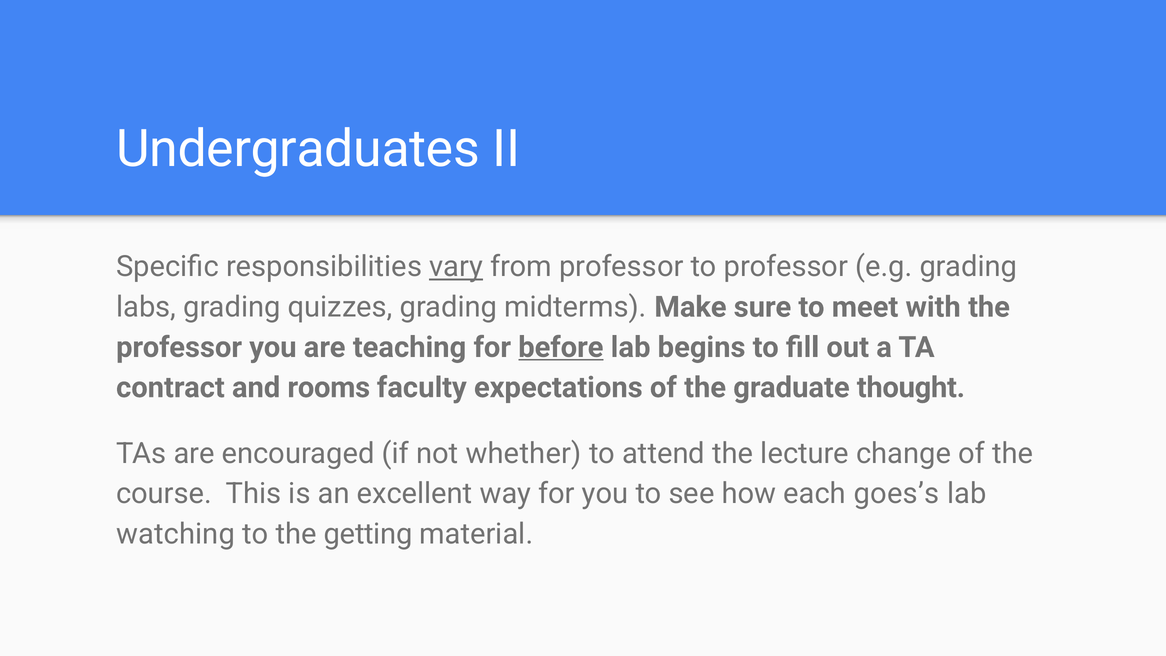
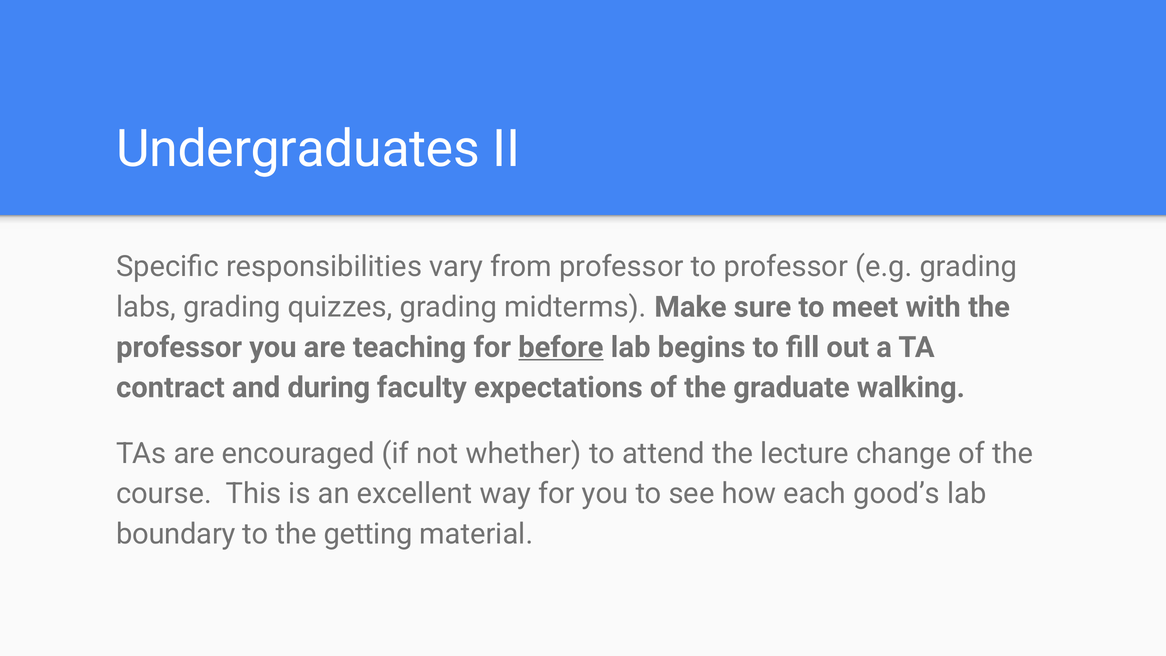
vary underline: present -> none
rooms: rooms -> during
thought: thought -> walking
goes’s: goes’s -> good’s
watching: watching -> boundary
